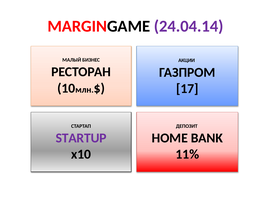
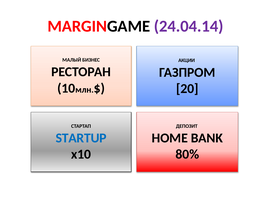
17: 17 -> 20
STARTUP colour: purple -> blue
11%: 11% -> 80%
